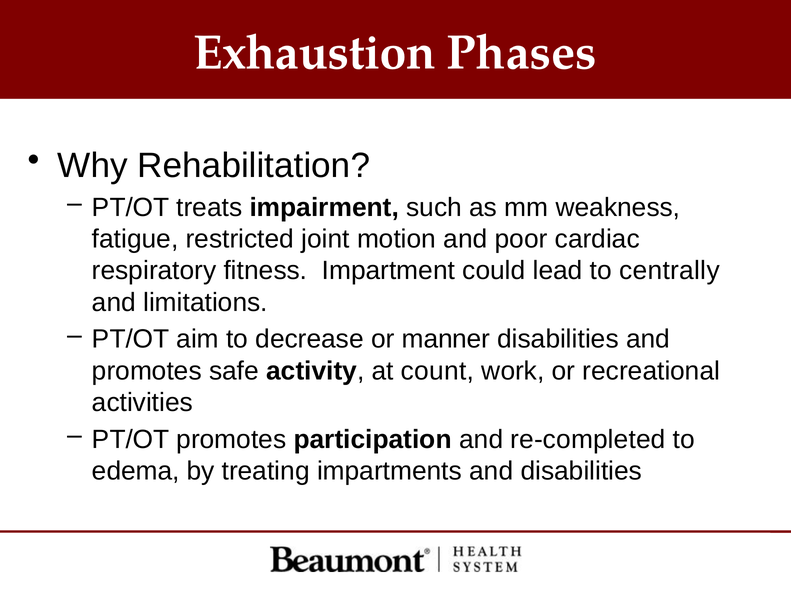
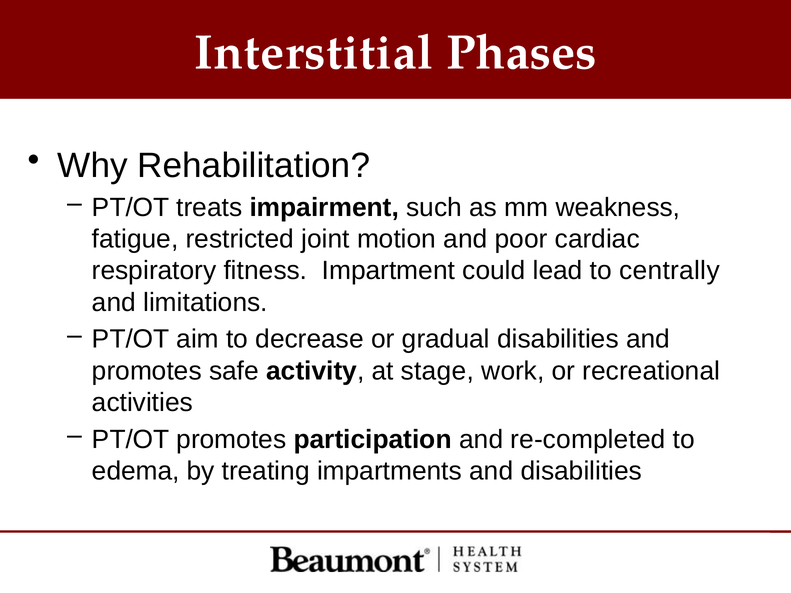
Exhaustion: Exhaustion -> Interstitial
manner: manner -> gradual
count: count -> stage
